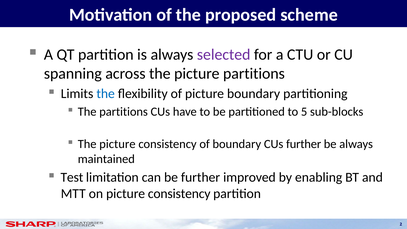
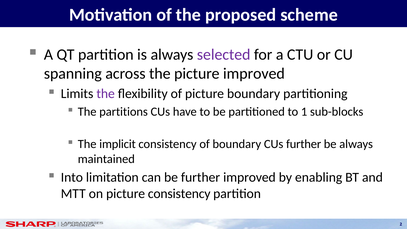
picture partitions: partitions -> improved
the at (106, 94) colour: blue -> purple
5: 5 -> 1
picture at (117, 144): picture -> implicit
Test: Test -> Into
